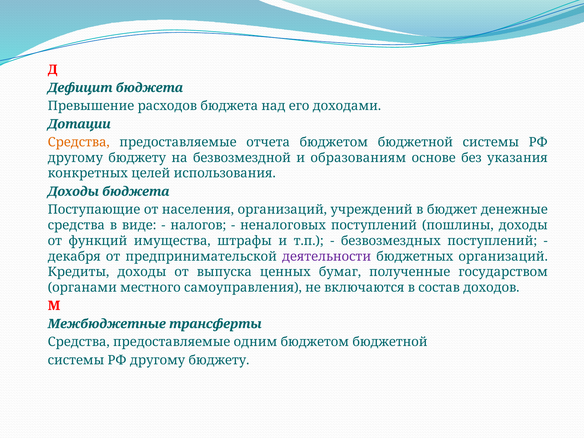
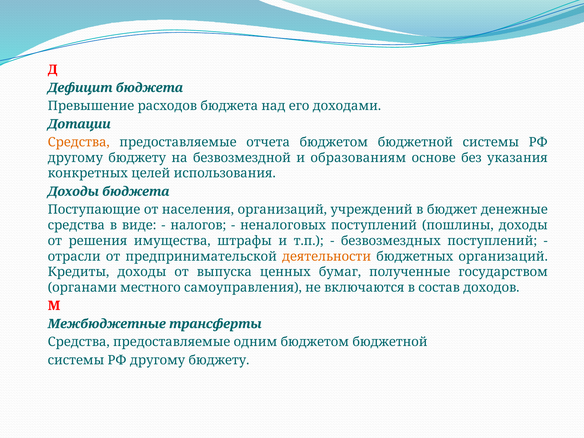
функций: функций -> решения
декабря: декабря -> отрасли
деятельности colour: purple -> orange
